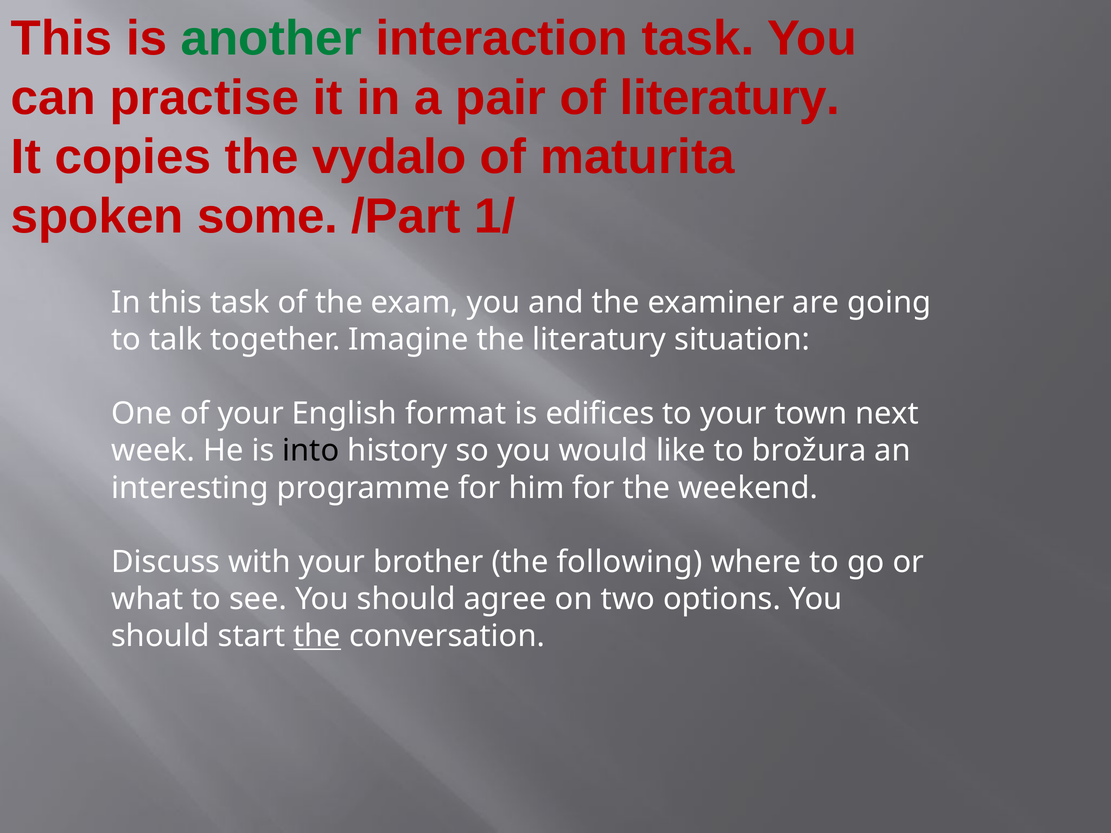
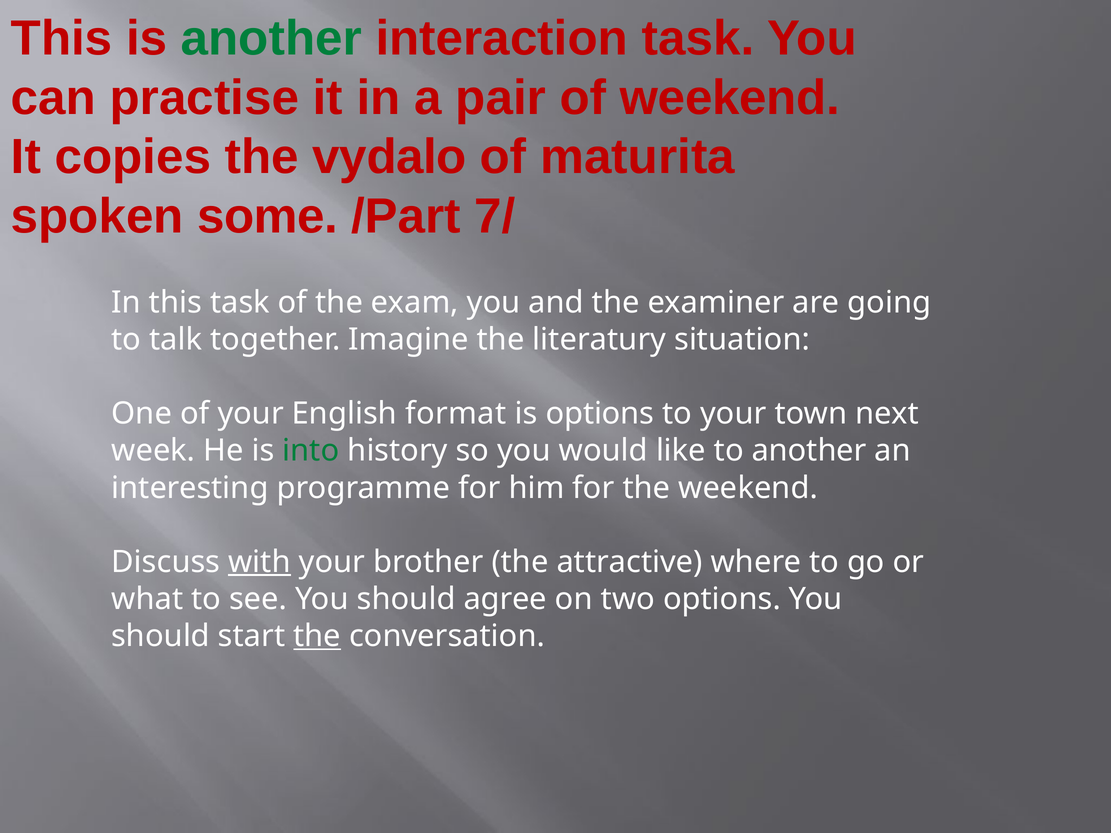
of literatury: literatury -> weekend
1/: 1/ -> 7/
is edifices: edifices -> options
into colour: black -> green
to brožura: brožura -> another
with underline: none -> present
following: following -> attractive
